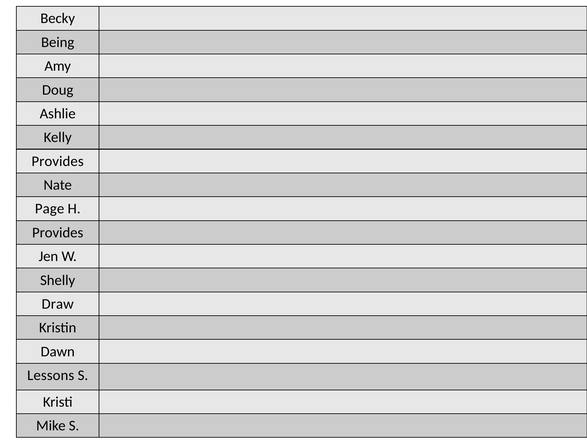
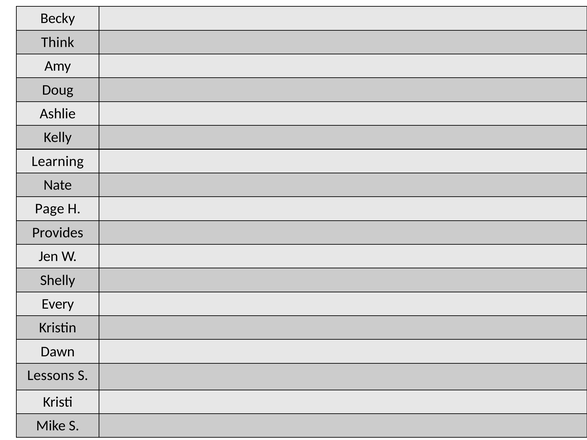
Being: Being -> Think
Provides at (58, 161): Provides -> Learning
Draw: Draw -> Every
